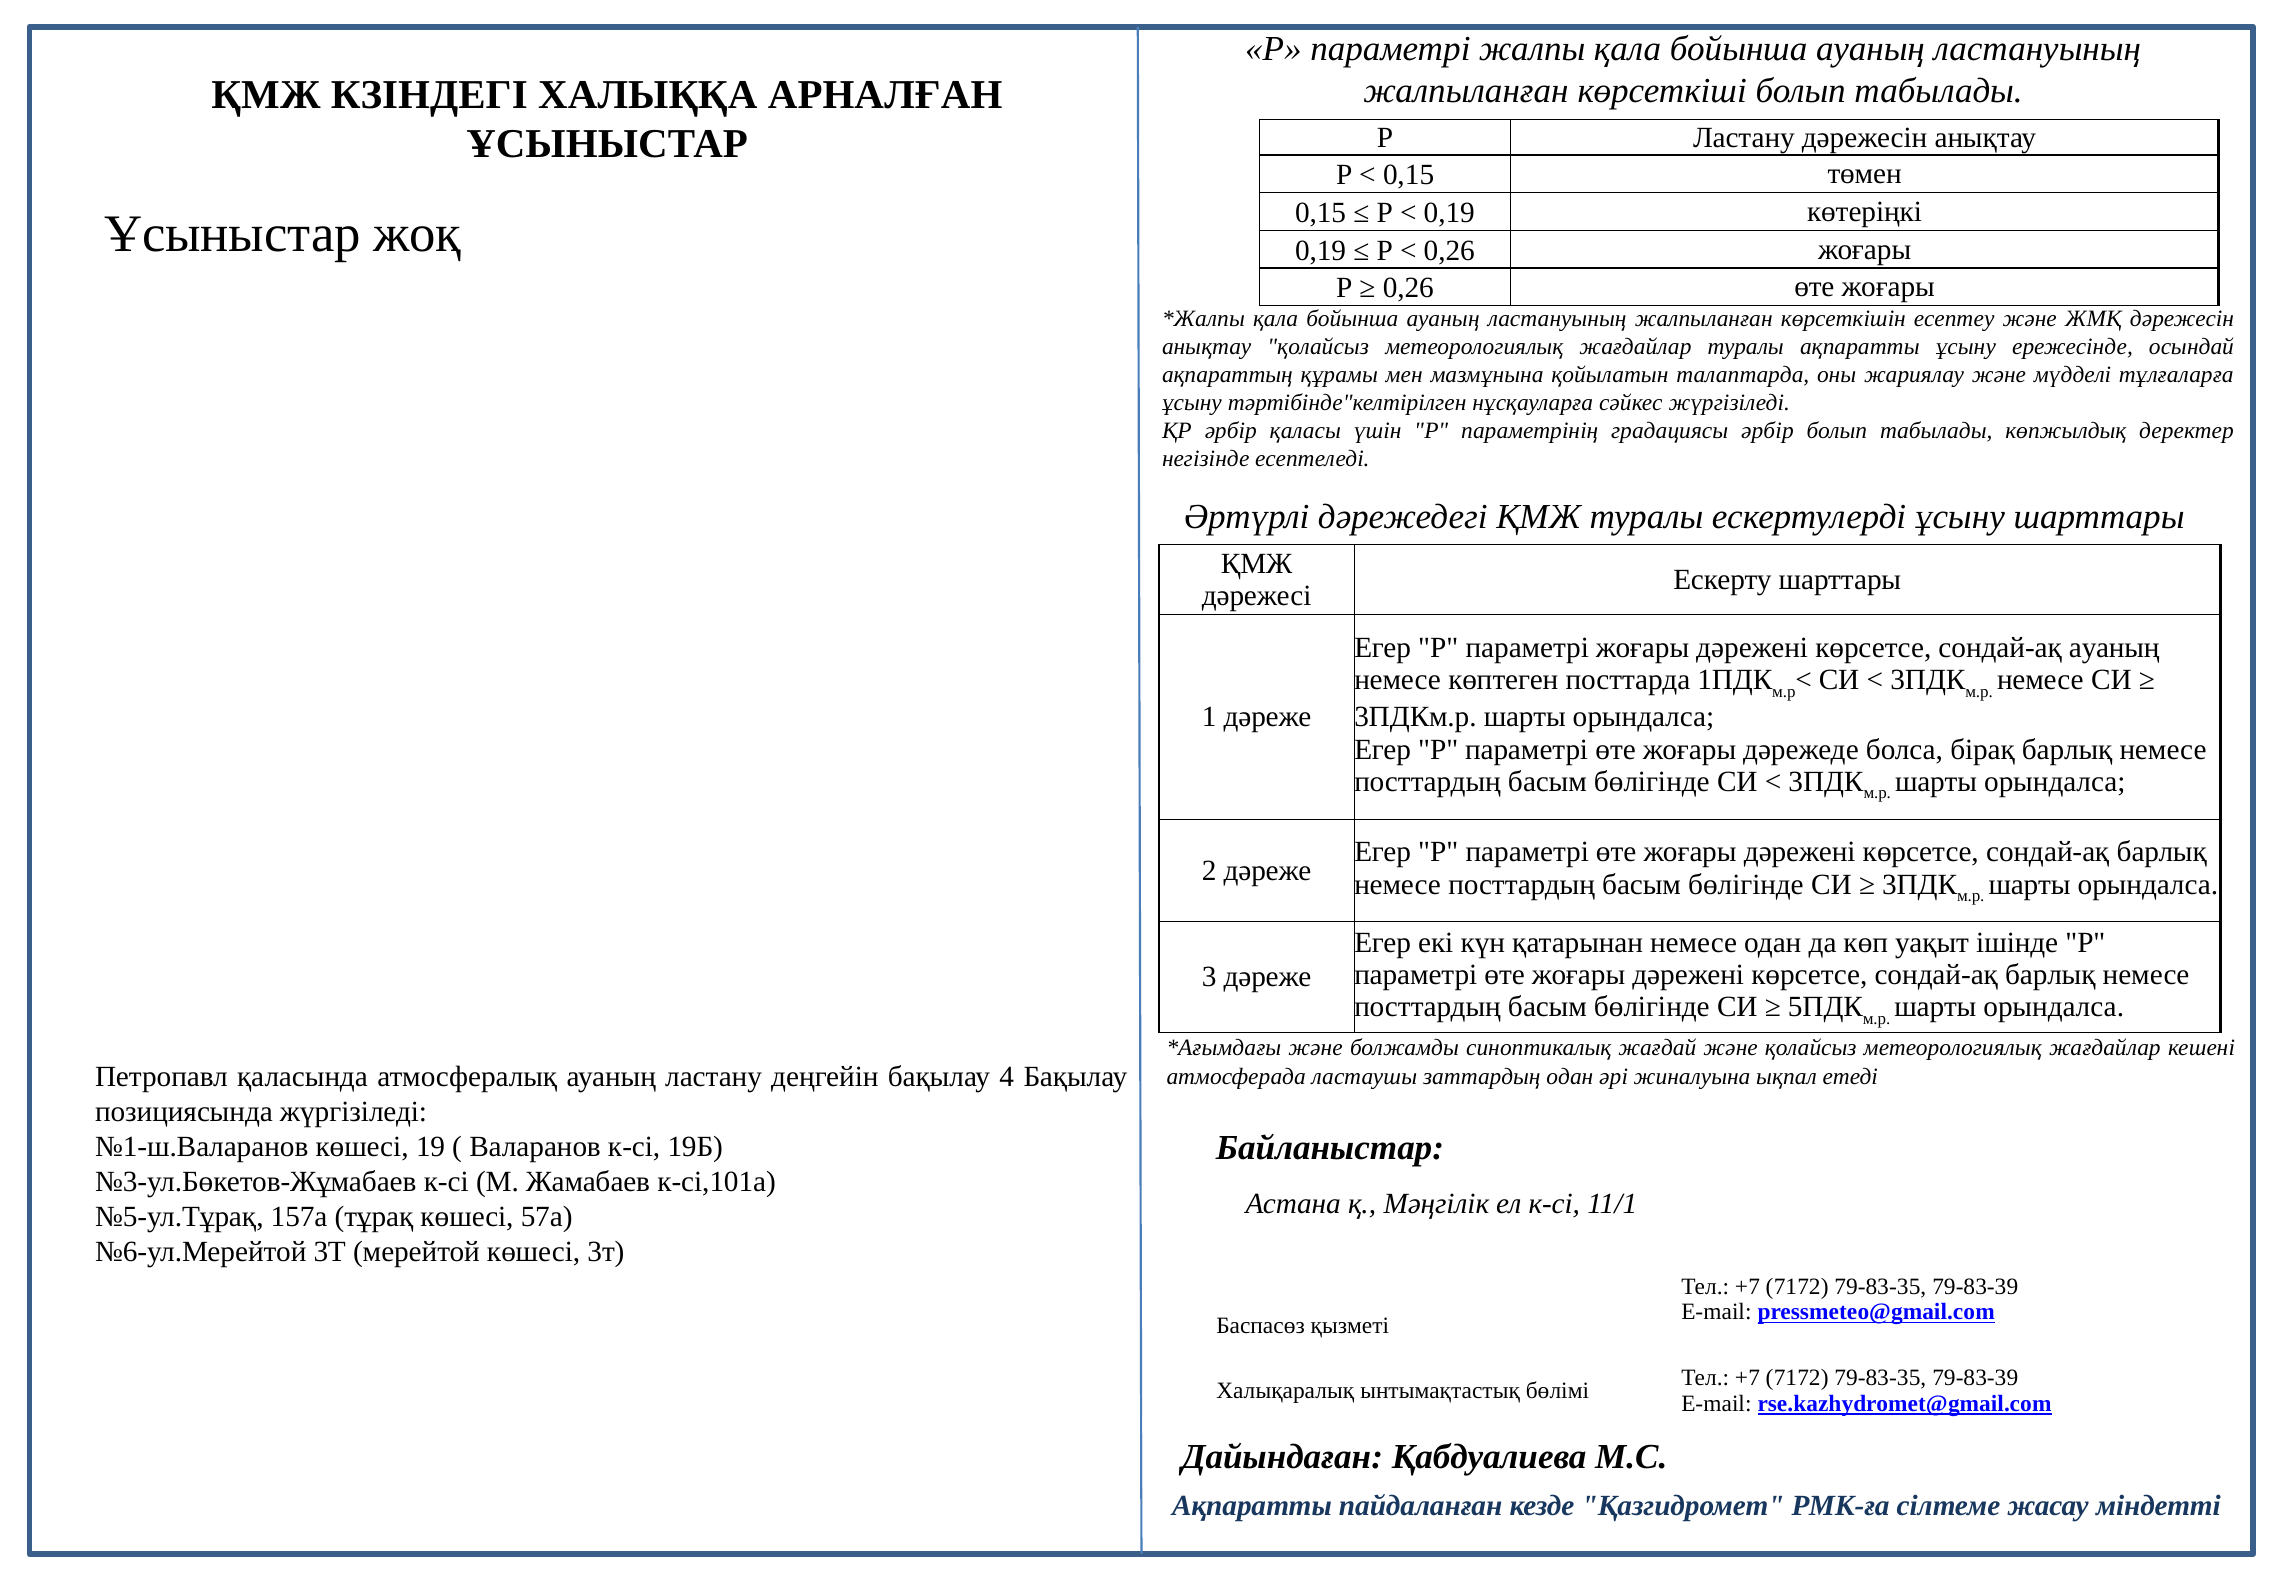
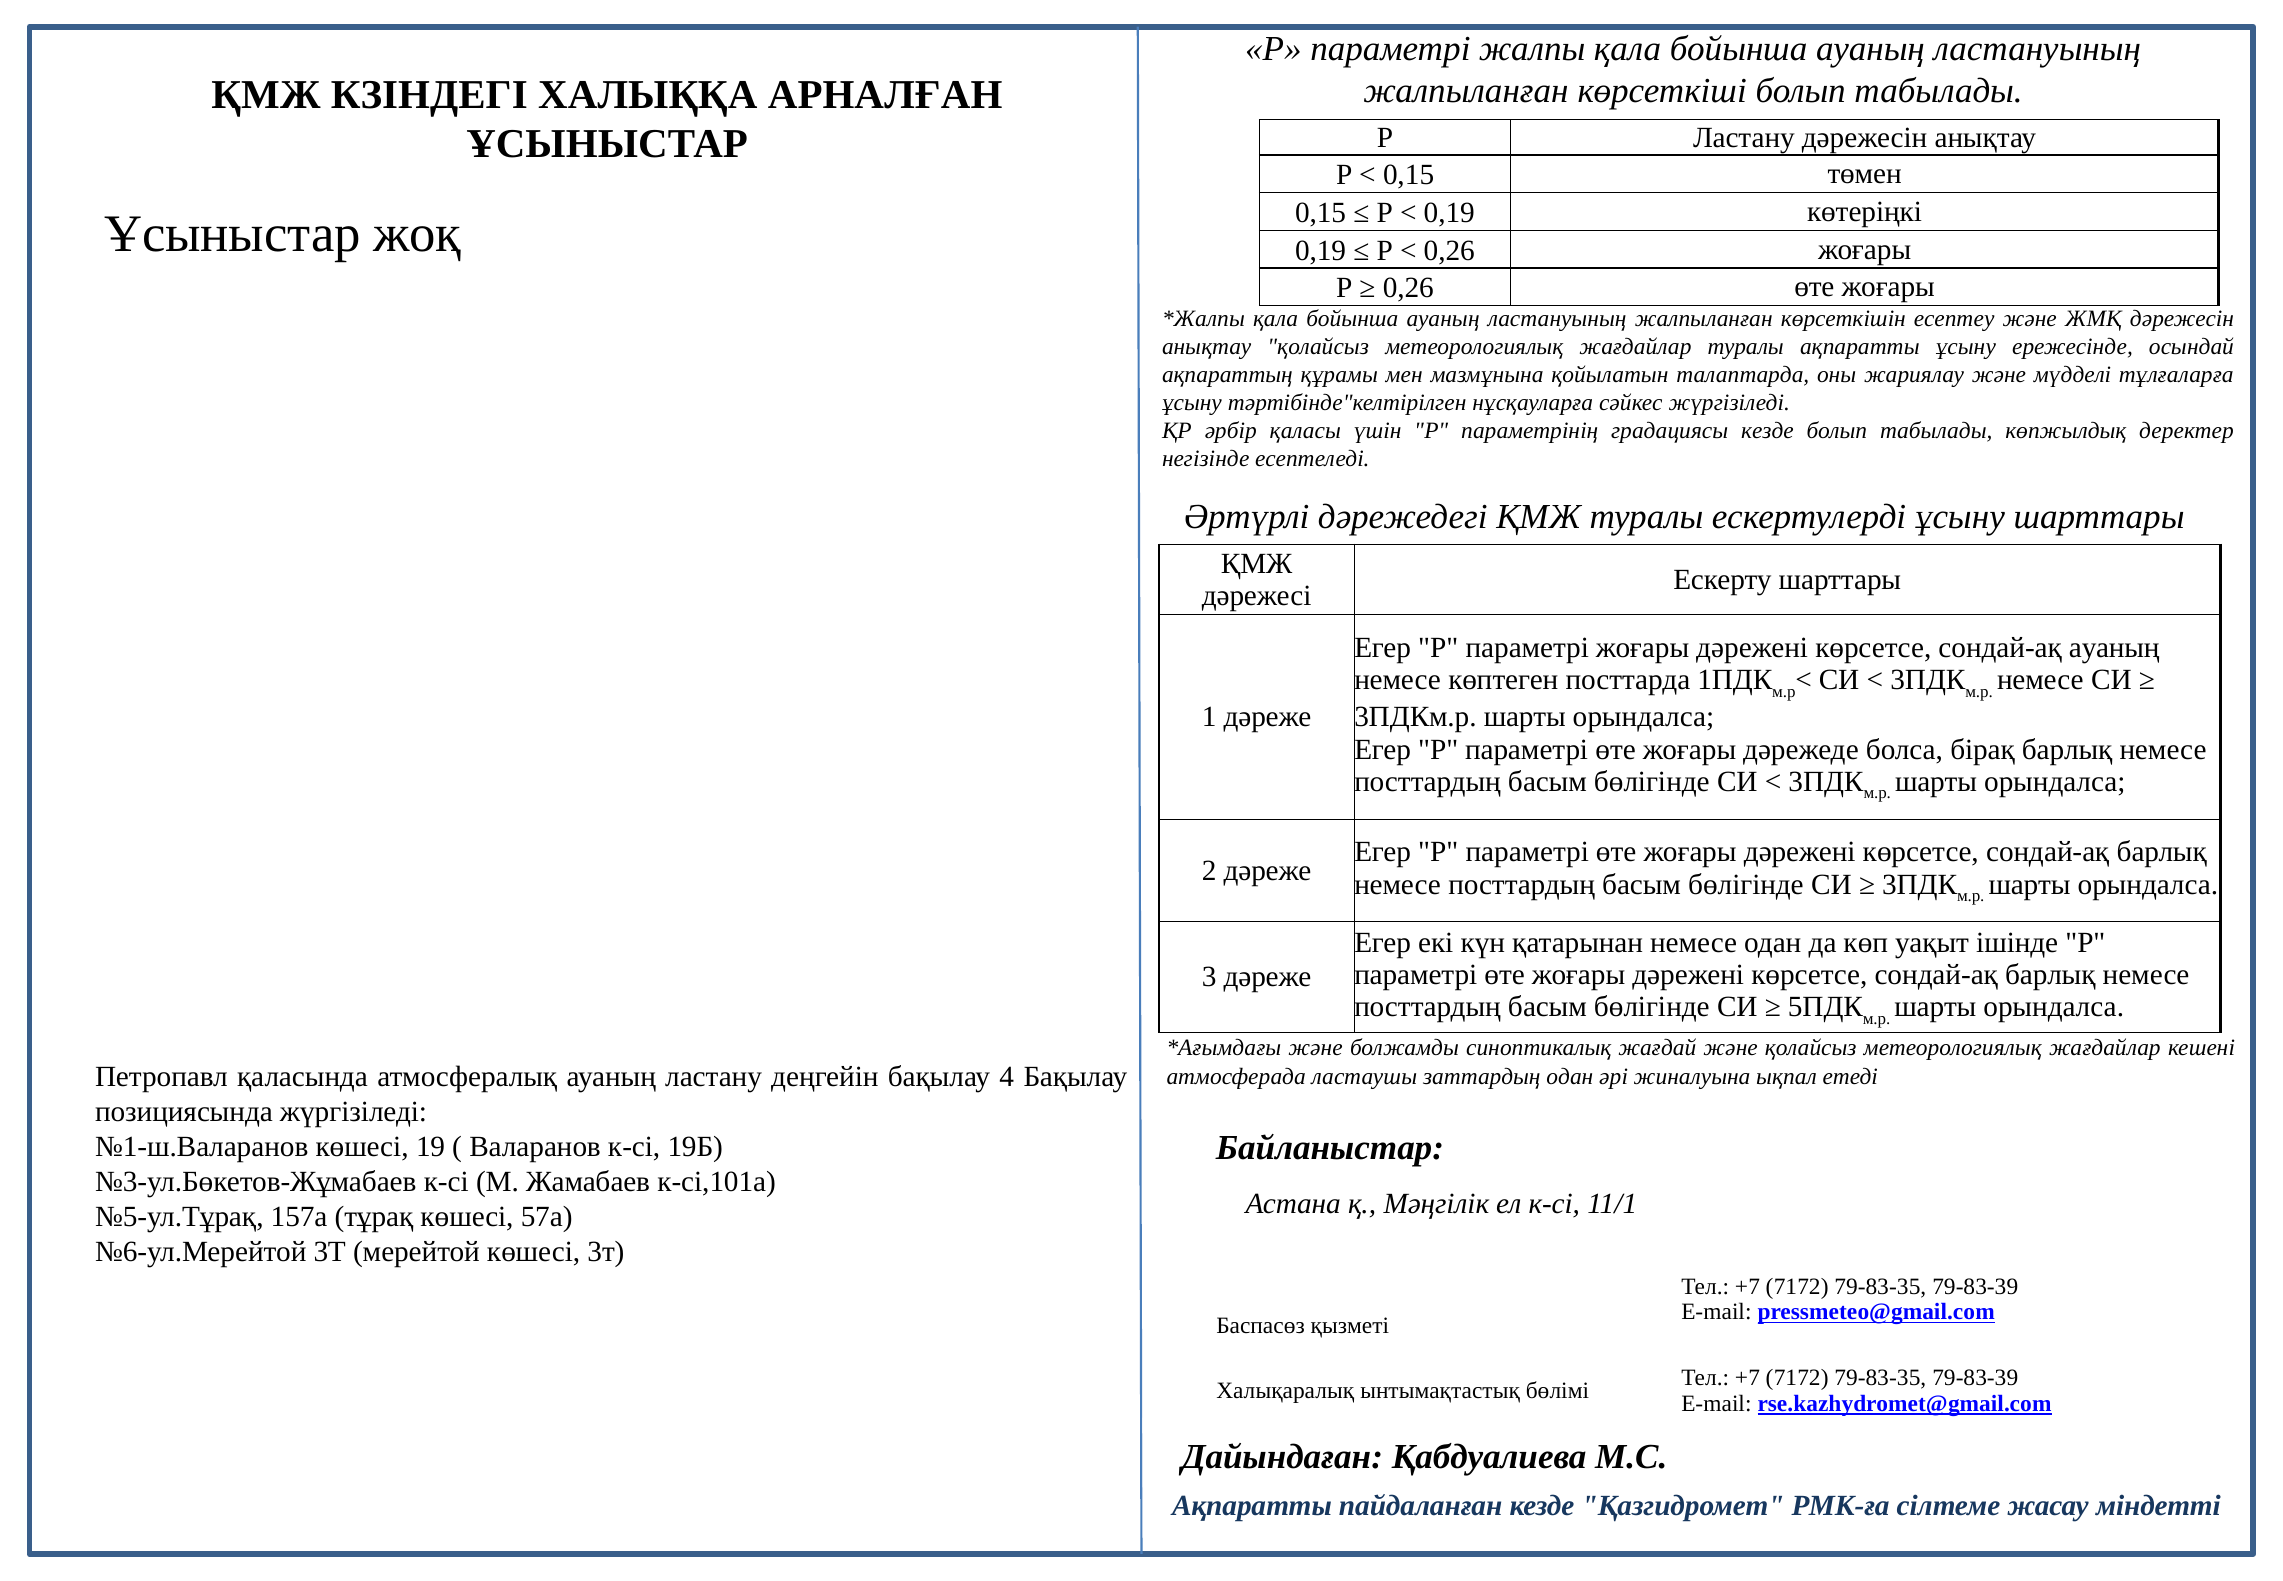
градациясы әрбір: әрбір -> кезде
